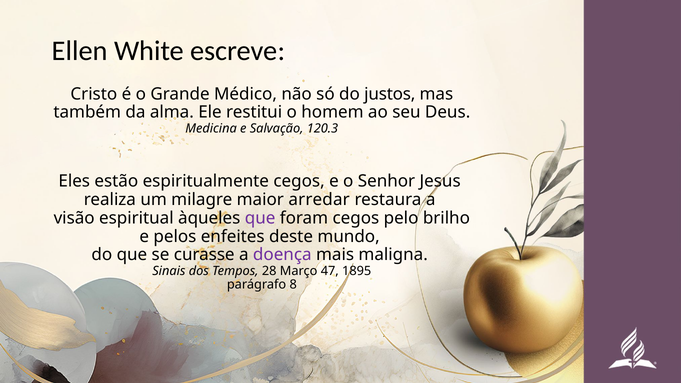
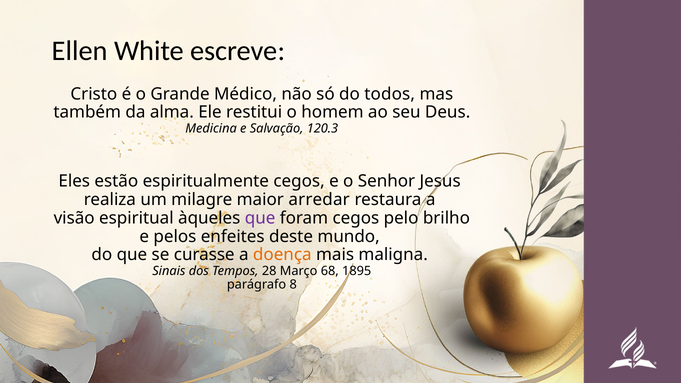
justos: justos -> todos
doença colour: purple -> orange
47: 47 -> 68
